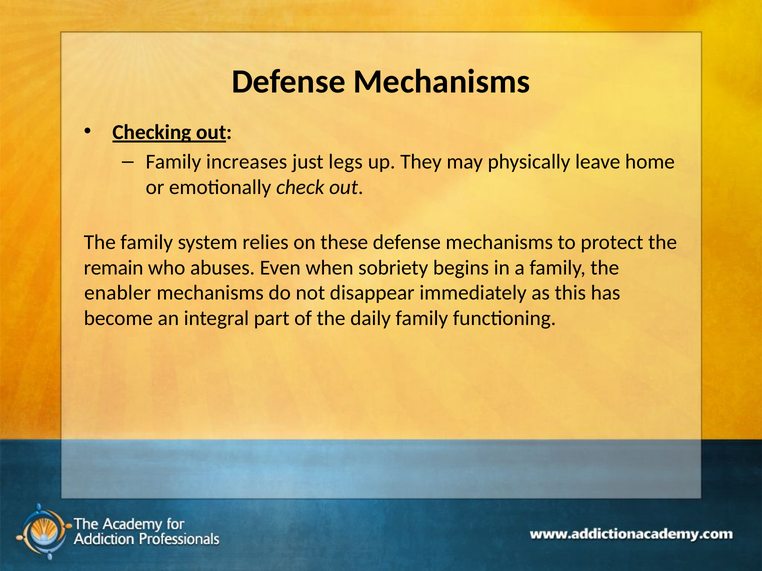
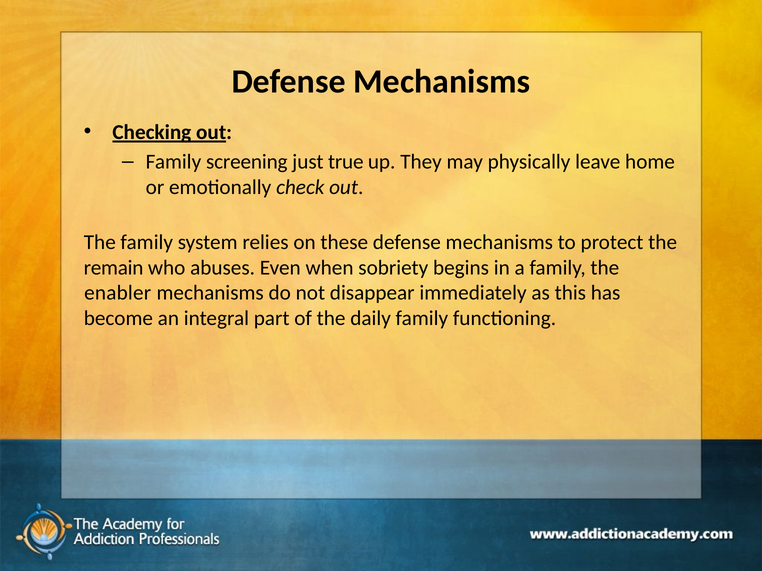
increases: increases -> screening
legs: legs -> true
